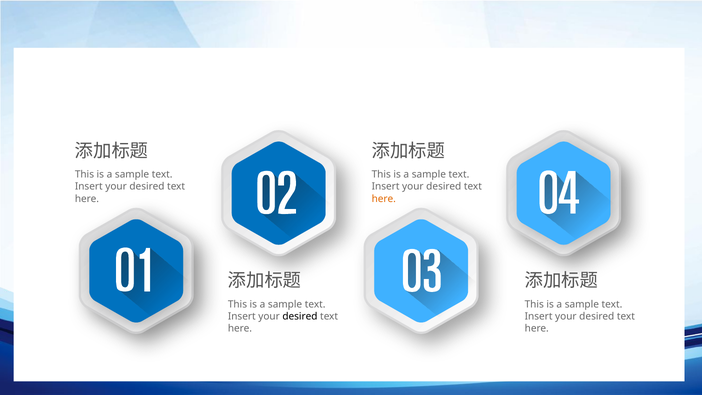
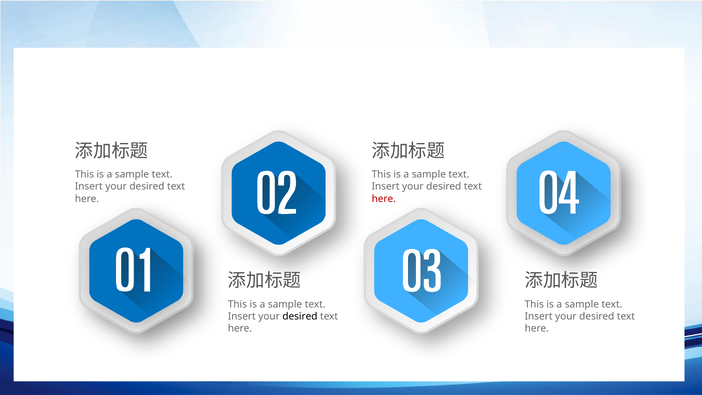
here at (384, 199) colour: orange -> red
